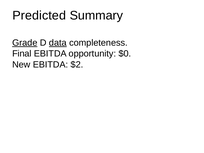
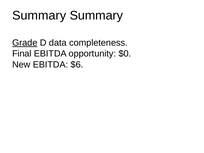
Predicted at (39, 15): Predicted -> Summary
data underline: present -> none
$2: $2 -> $6
